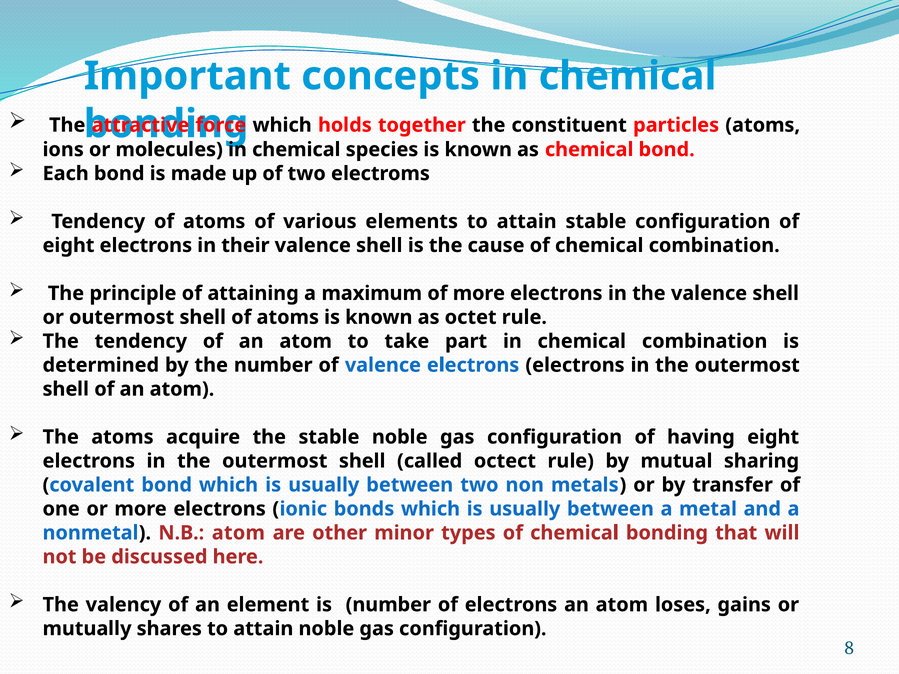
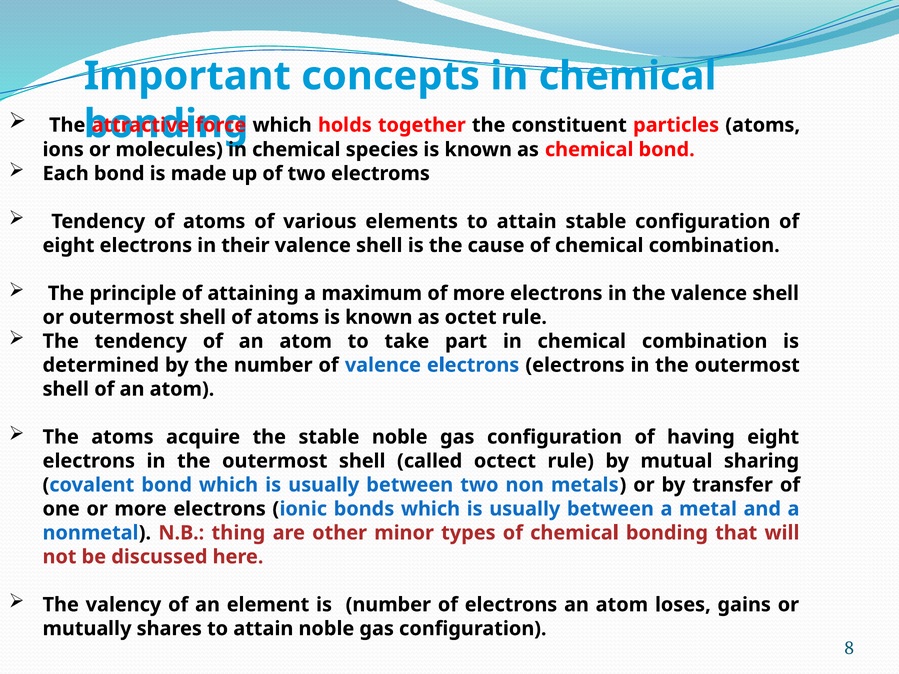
N.B atom: atom -> thing
